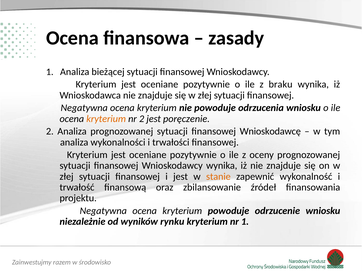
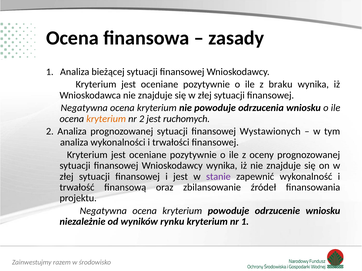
poręczenie: poręczenie -> ruchomych
Wnioskodawcę: Wnioskodawcę -> Wystawionych
stanie colour: orange -> purple
